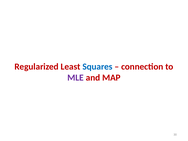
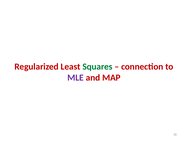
Squares colour: blue -> green
